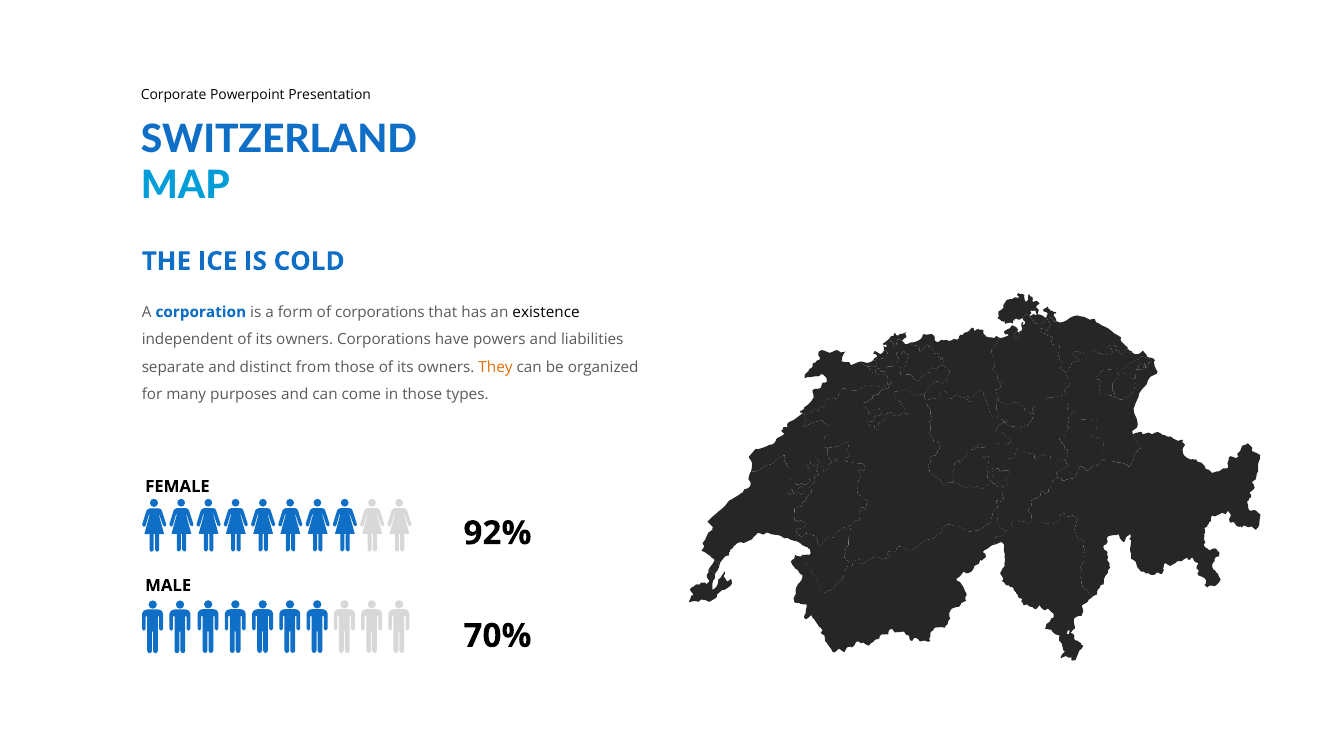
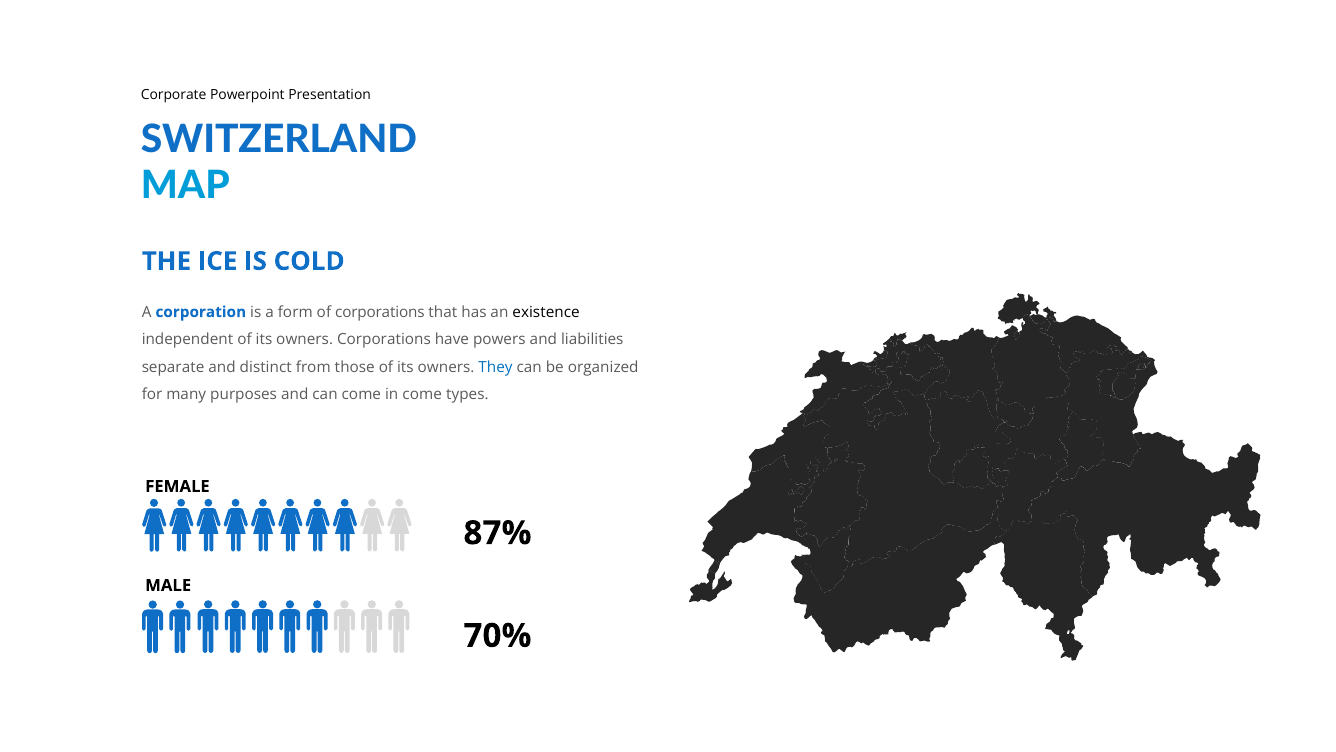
They colour: orange -> blue
in those: those -> come
92%: 92% -> 87%
